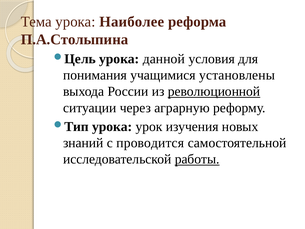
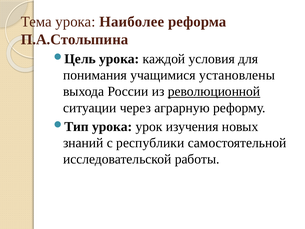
данной: данной -> каждой
проводится: проводится -> республики
работы underline: present -> none
